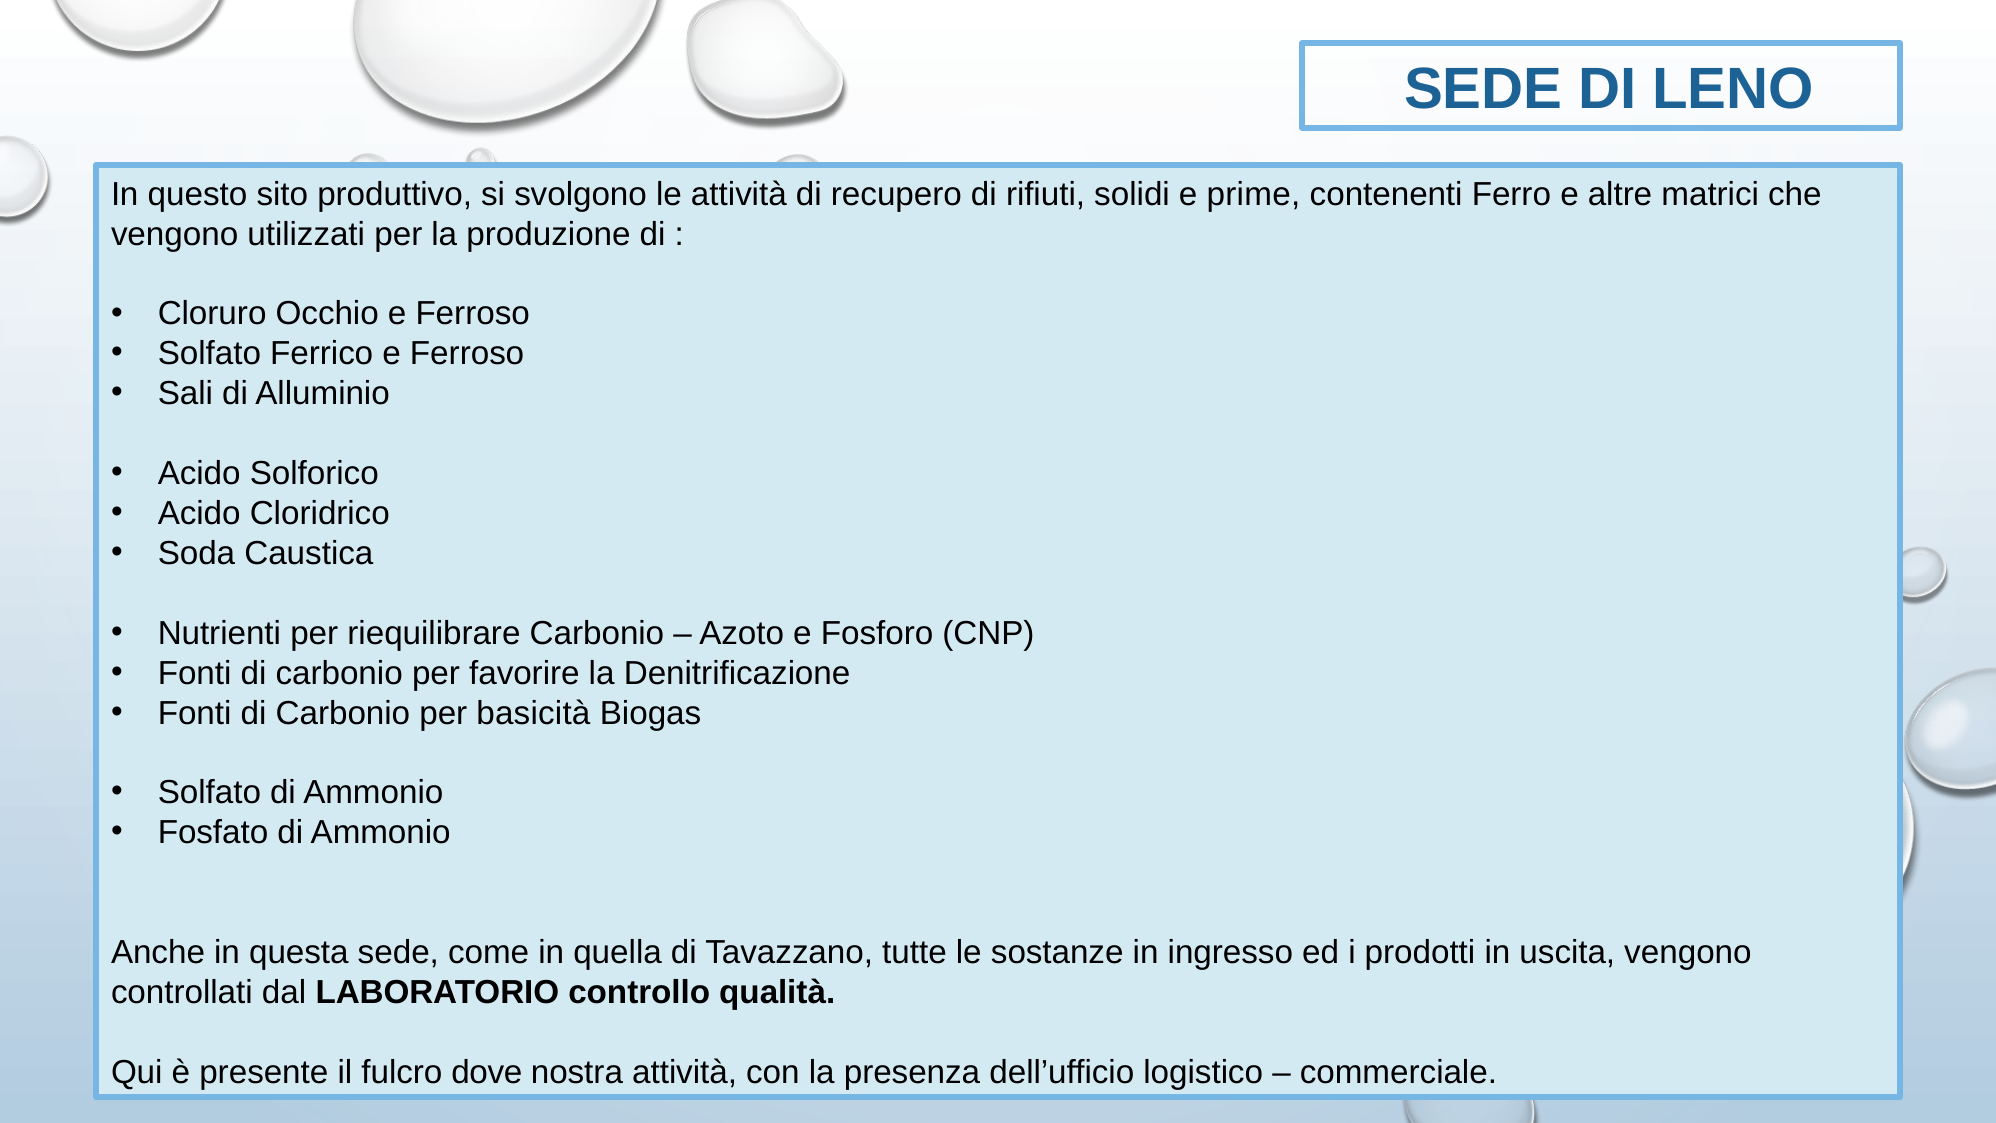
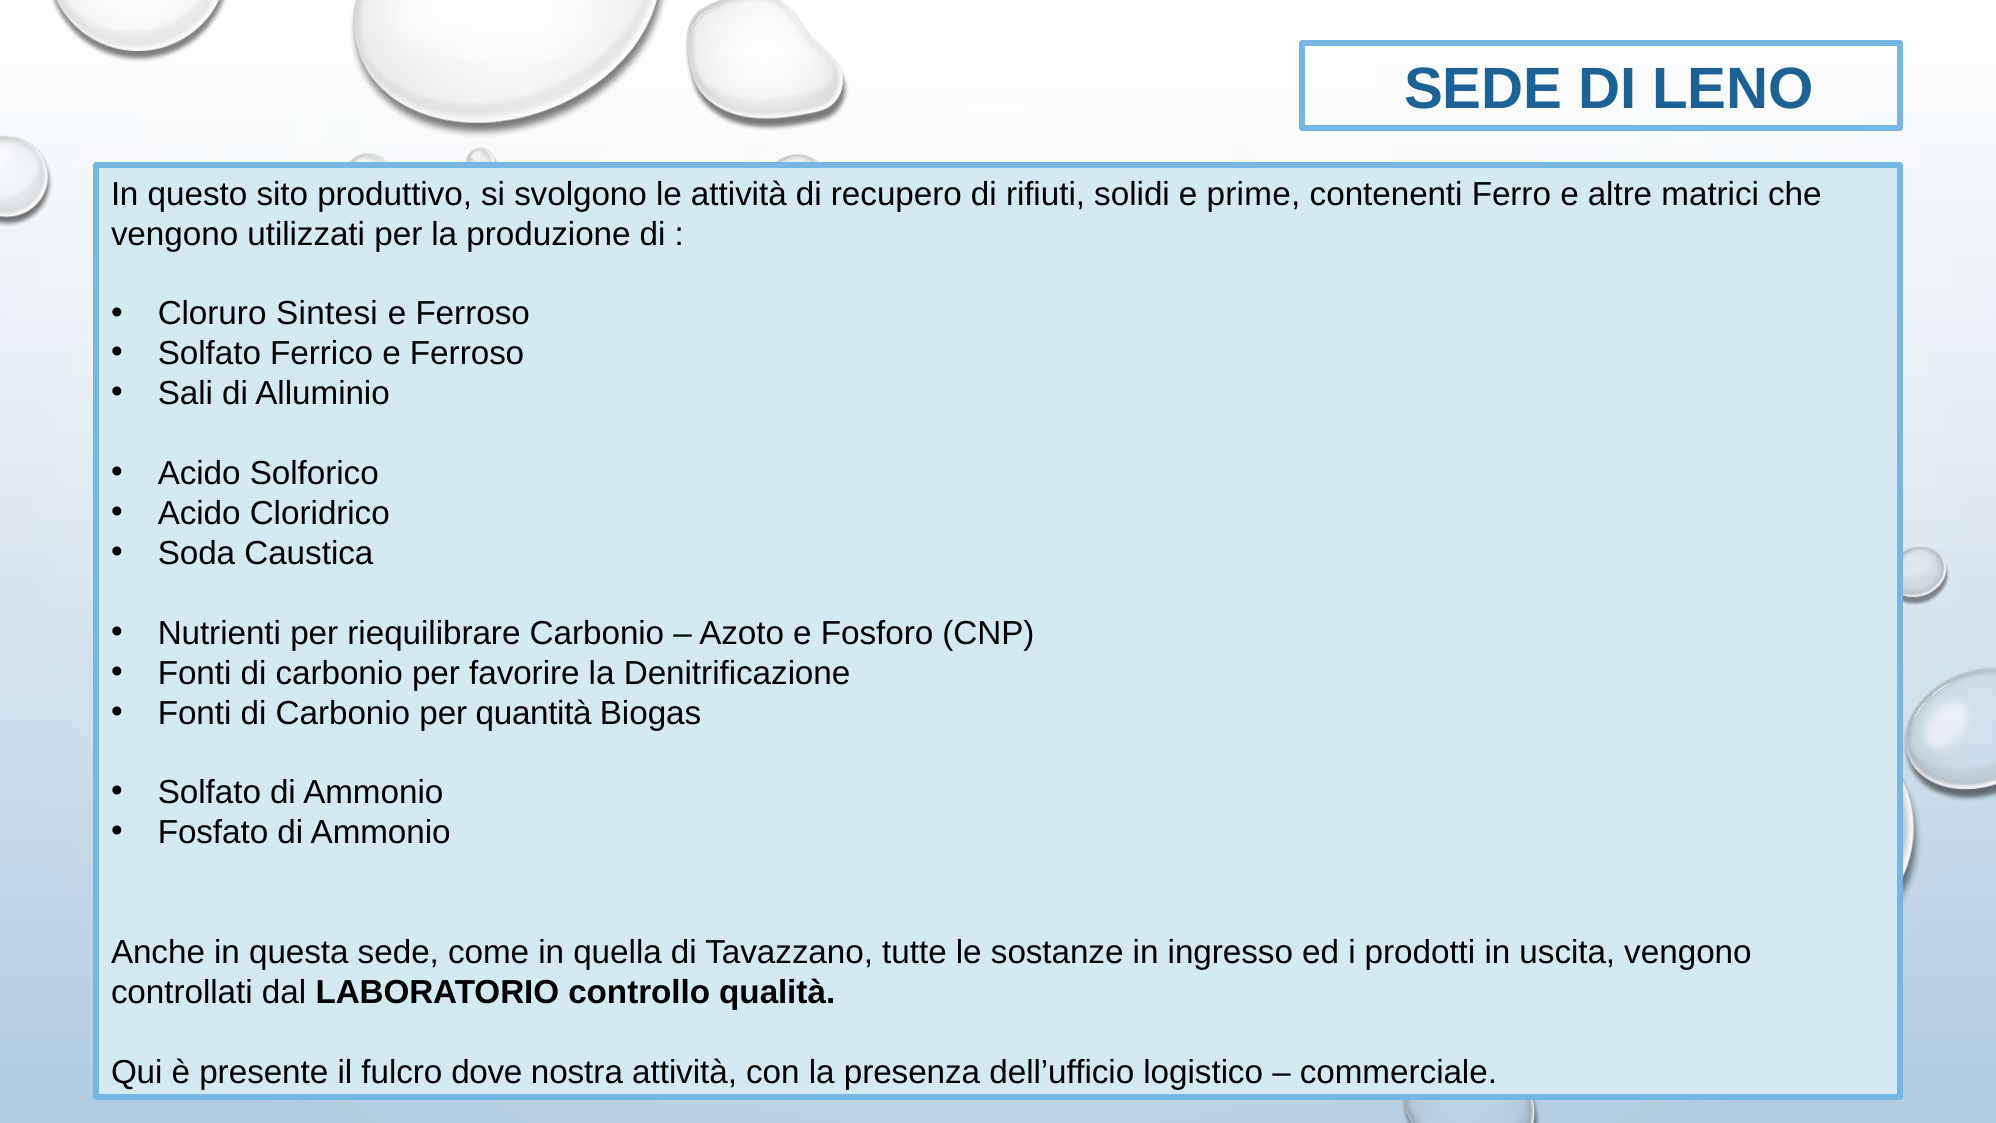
Occhio: Occhio -> Sintesi
basicità: basicità -> quantità
